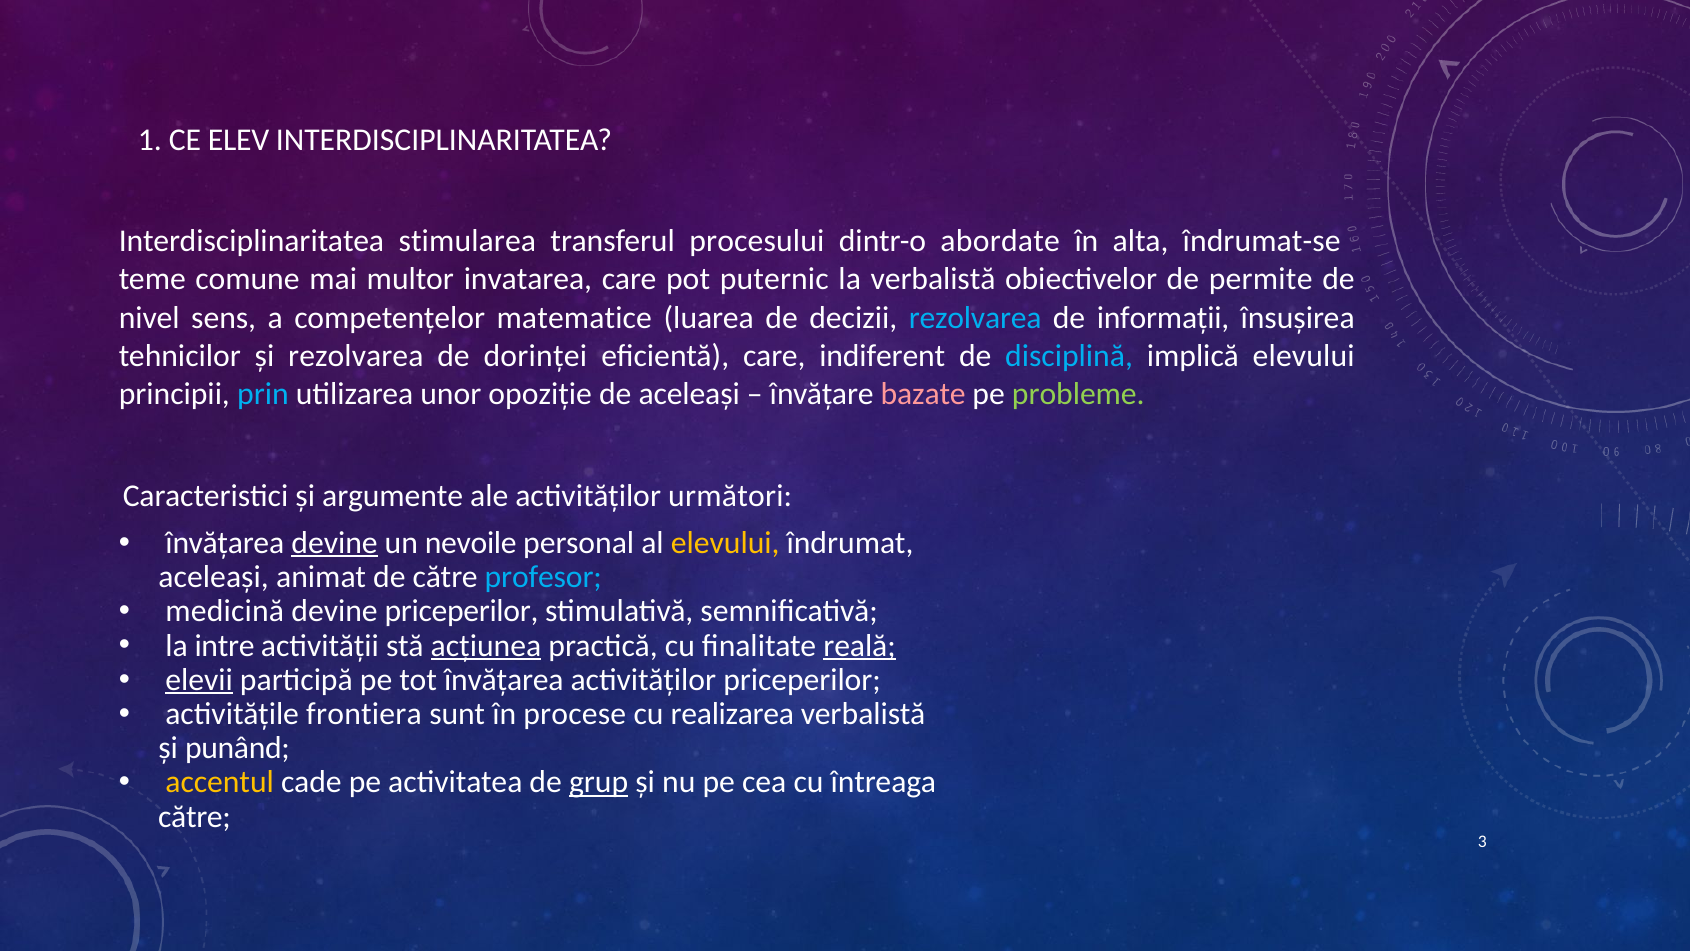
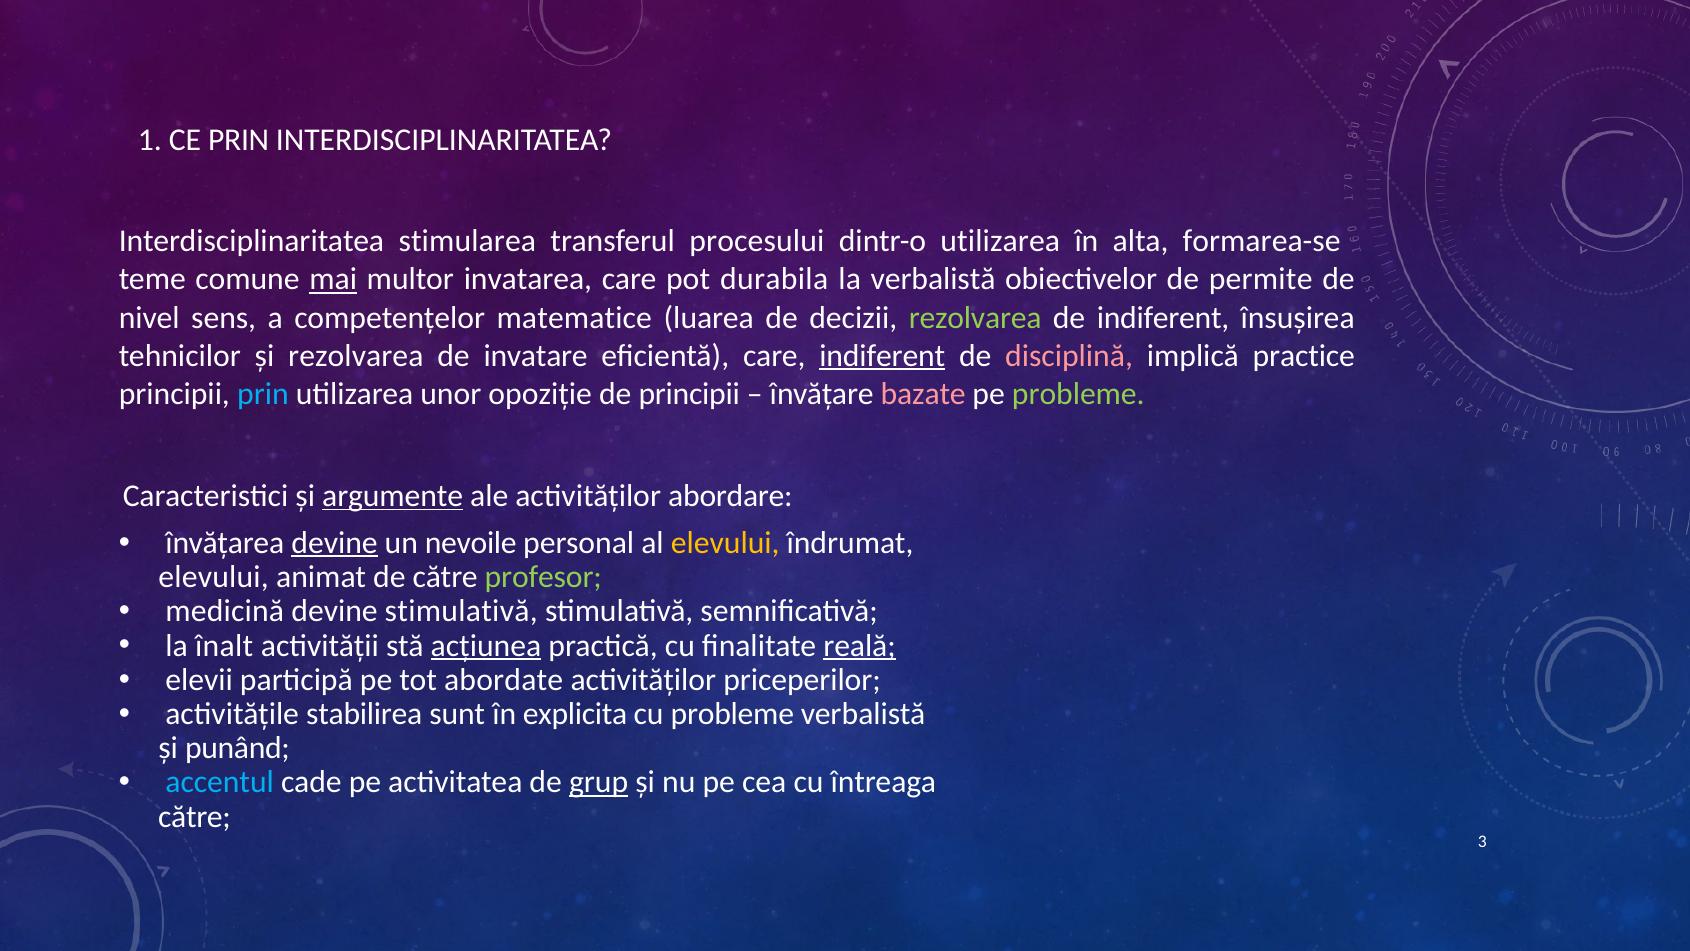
CE ELEV: ELEV -> PRIN
dintr-o abordate: abordate -> utilizarea
îndrumat-se: îndrumat-se -> formarea-se
mai underline: none -> present
puternic: puternic -> durabila
rezolvarea at (975, 317) colour: light blue -> light green
de informaţii: informaţii -> indiferent
dorinţei: dorinţei -> invatare
indiferent at (882, 355) underline: none -> present
disciplină colour: light blue -> pink
implică elevului: elevului -> practice
de aceleaşi: aceleaşi -> principii
argumente underline: none -> present
următori: următori -> abordare
aceleaşi at (214, 577): aceleaşi -> elevului
profesor colour: light blue -> light green
devine priceperilor: priceperilor -> stimulativă
intre: intre -> înalt
elevii underline: present -> none
tot învăţarea: învăţarea -> abordate
frontiera: frontiera -> stabilirea
procese: procese -> explicita
cu realizarea: realizarea -> probleme
accentul colour: yellow -> light blue
